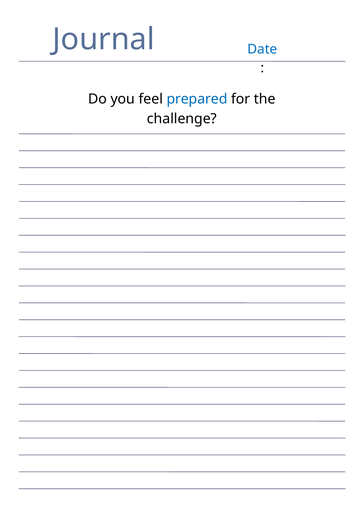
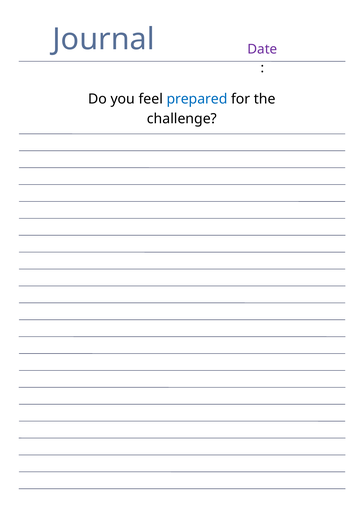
Date colour: blue -> purple
